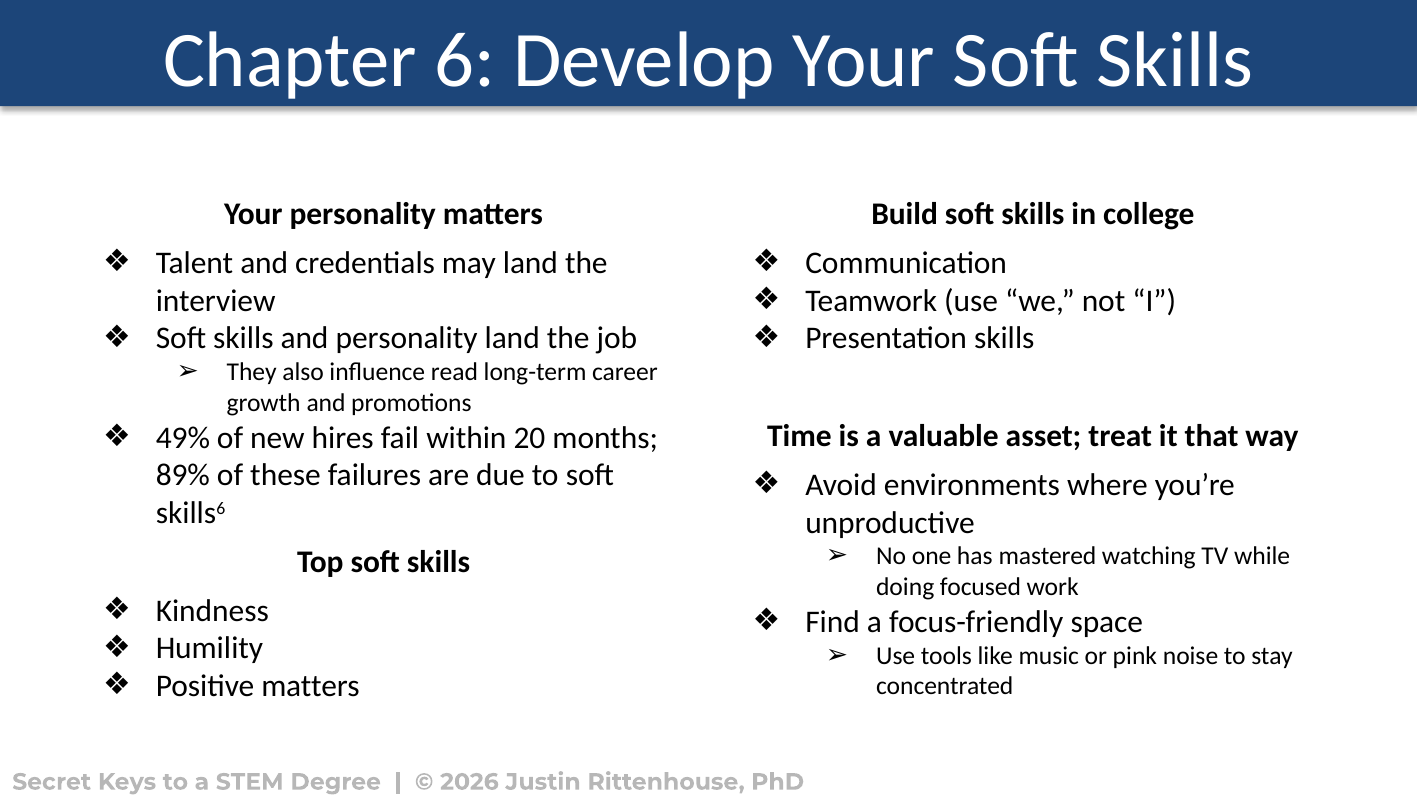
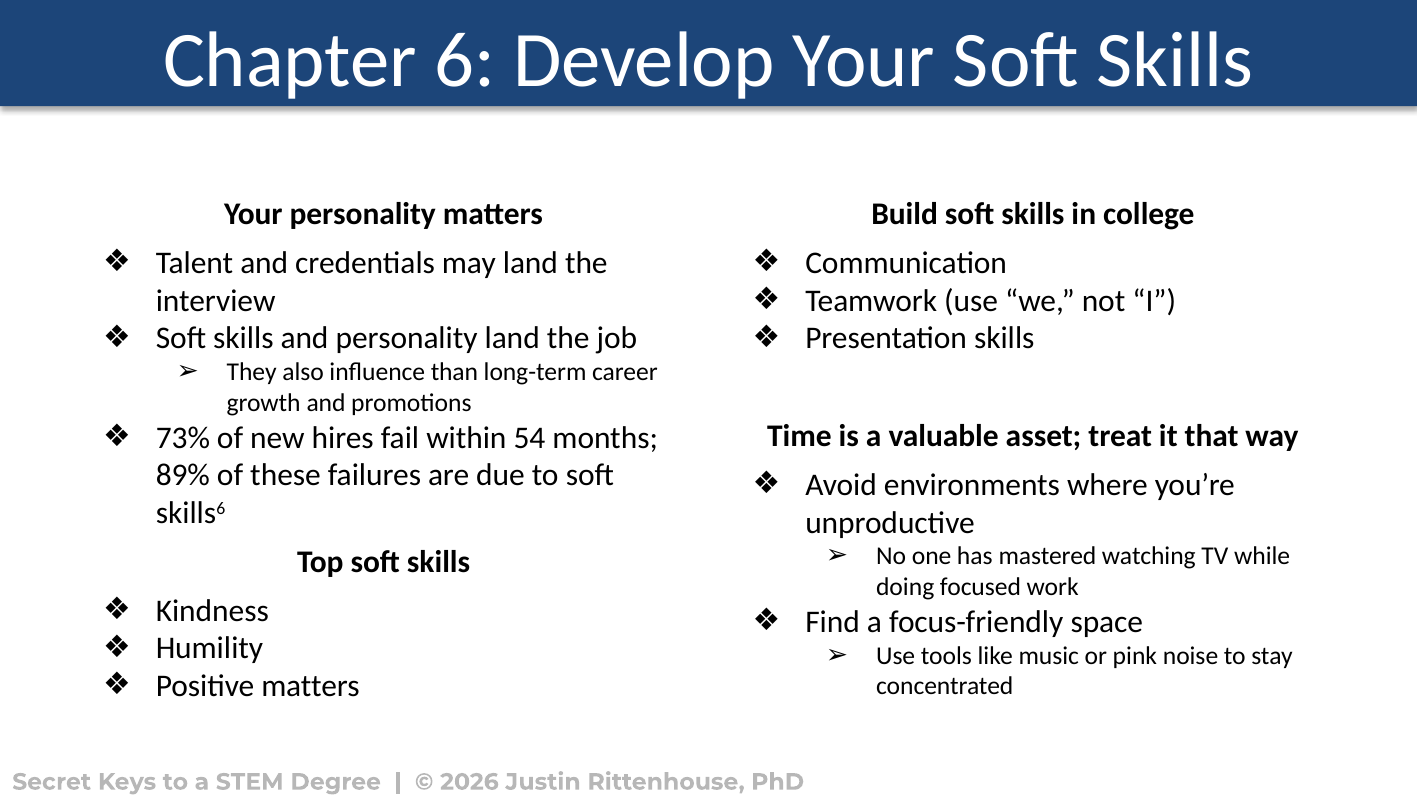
read: read -> than
49%: 49% -> 73%
20: 20 -> 54
